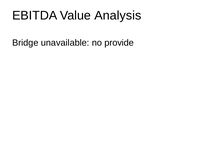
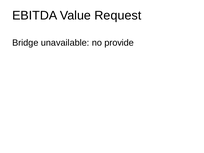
Analysis: Analysis -> Request
